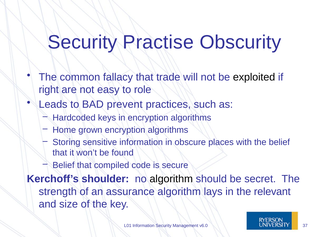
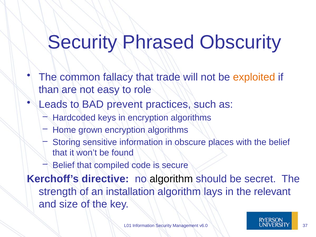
Practise: Practise -> Phrased
exploited colour: black -> orange
right: right -> than
shoulder: shoulder -> directive
assurance: assurance -> installation
